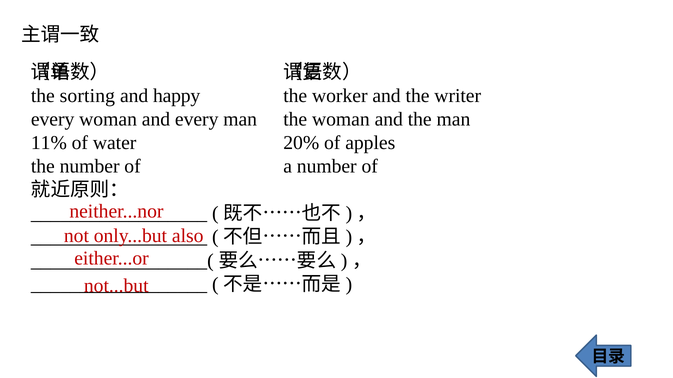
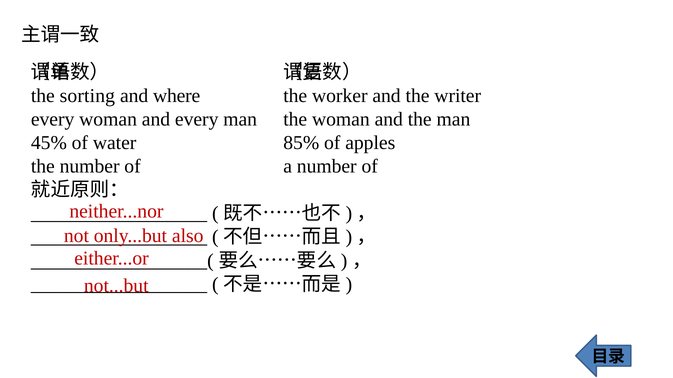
happy: happy -> where
11%: 11% -> 45%
20%: 20% -> 85%
